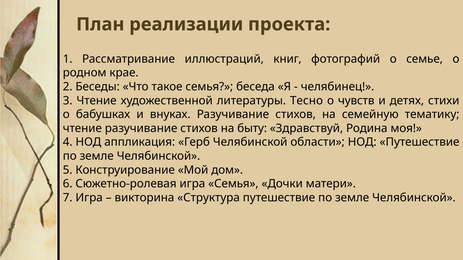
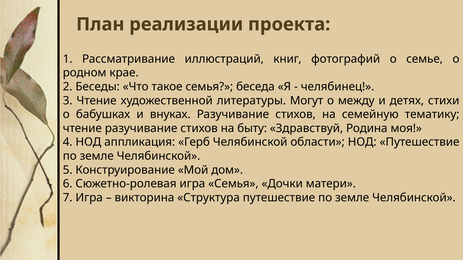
Тесно: Тесно -> Могут
чувств: чувств -> между
